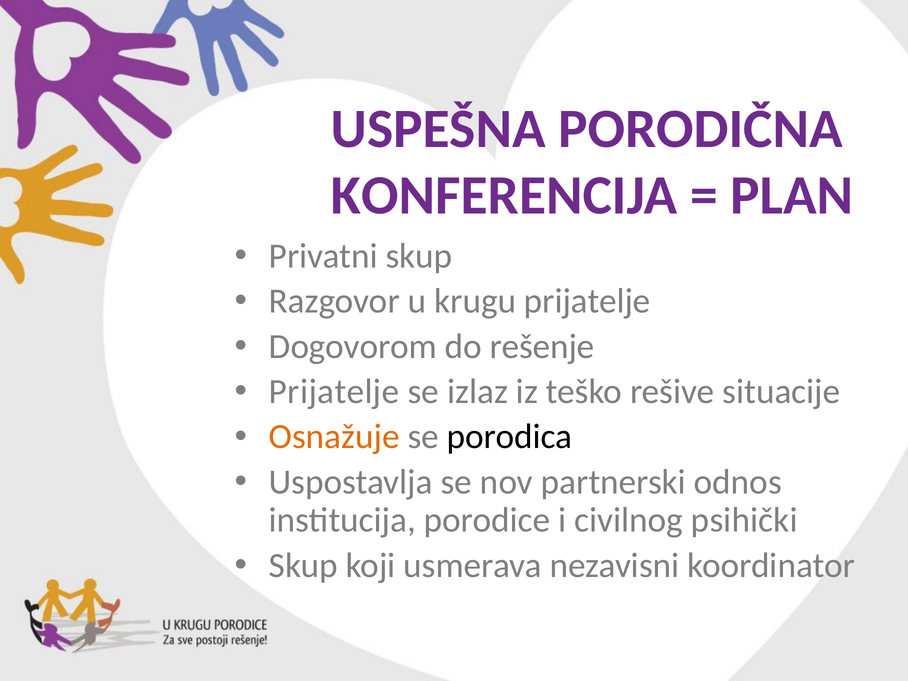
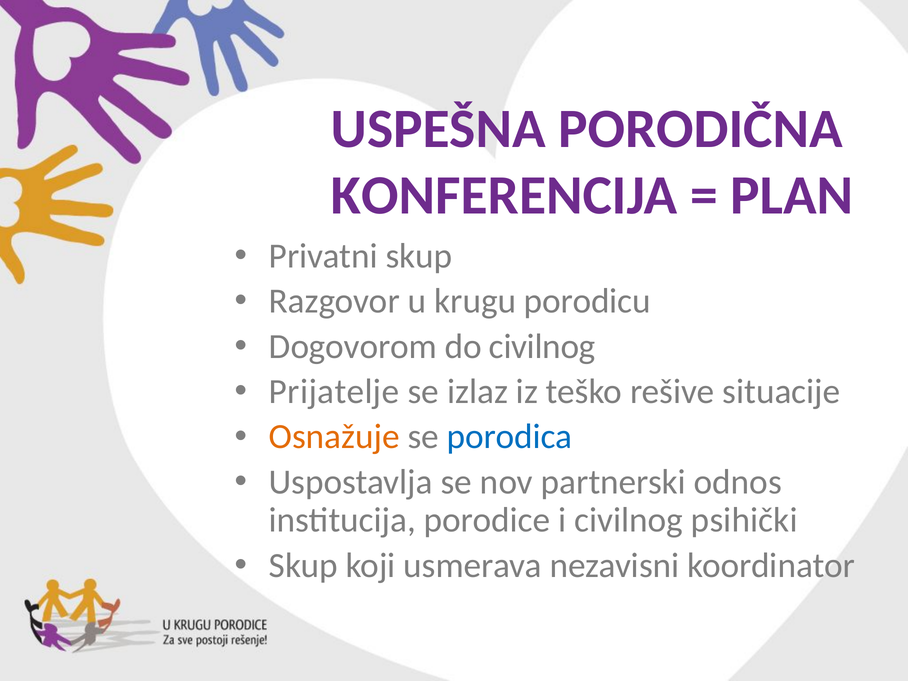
krugu prijatelje: prijatelje -> porodicu
do rešenje: rešenje -> civilnog
porodica colour: black -> blue
